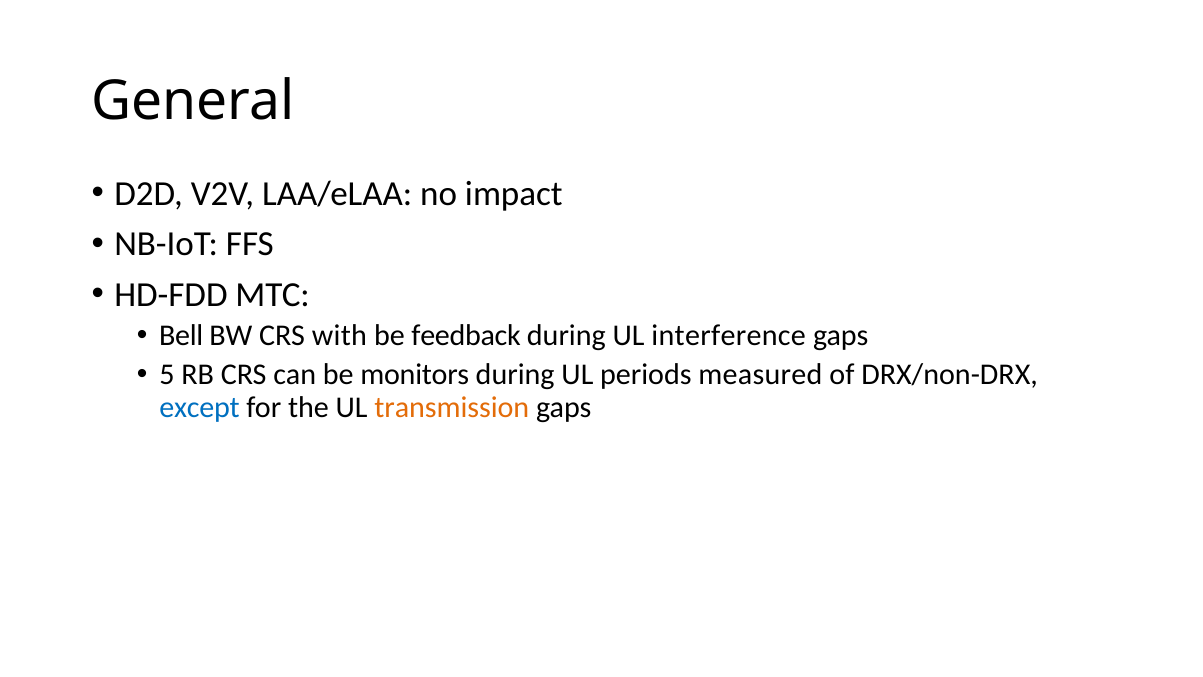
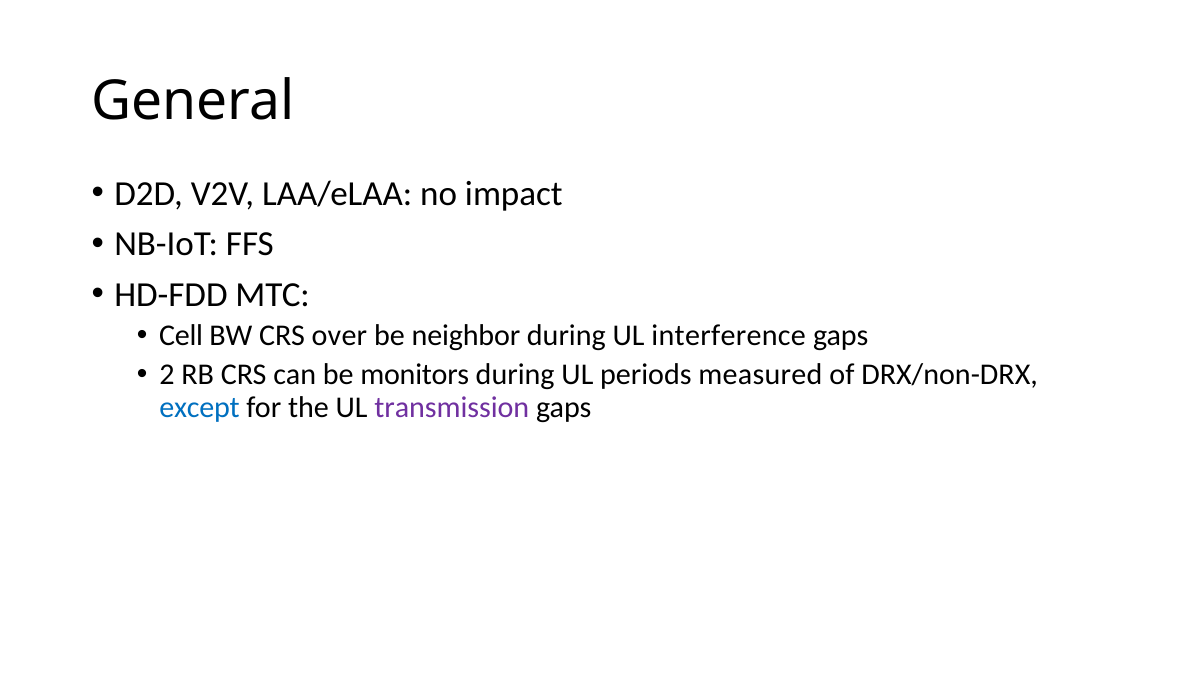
Bell: Bell -> Cell
with: with -> over
feedback: feedback -> neighbor
5: 5 -> 2
transmission colour: orange -> purple
